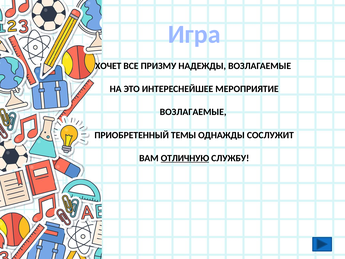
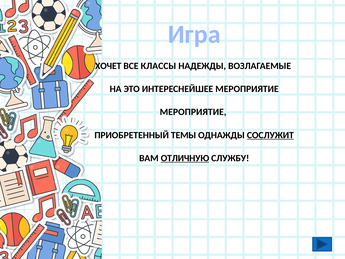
ПРИЗМУ: ПРИЗМУ -> КЛАССЫ
ВОЗЛАГАЕМЫЕ at (193, 112): ВОЗЛАГАЕМЫЕ -> МЕРОПРИЯТИЕ
СОСЛУЖИТ underline: none -> present
